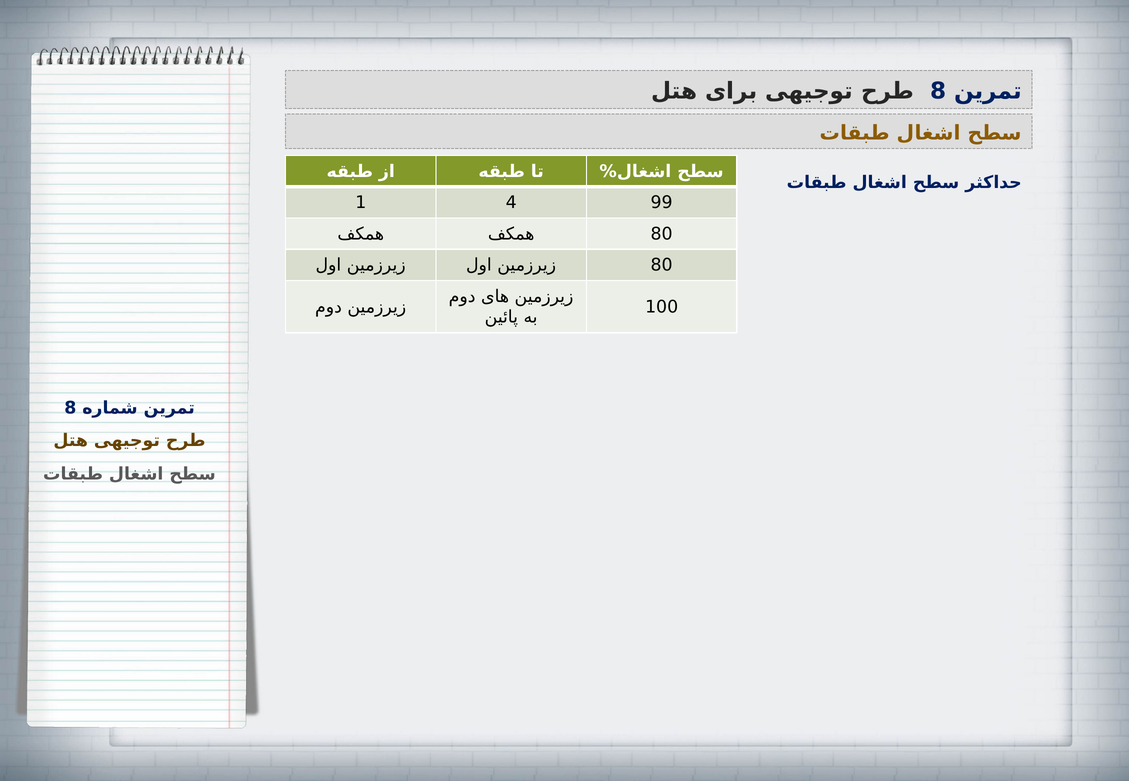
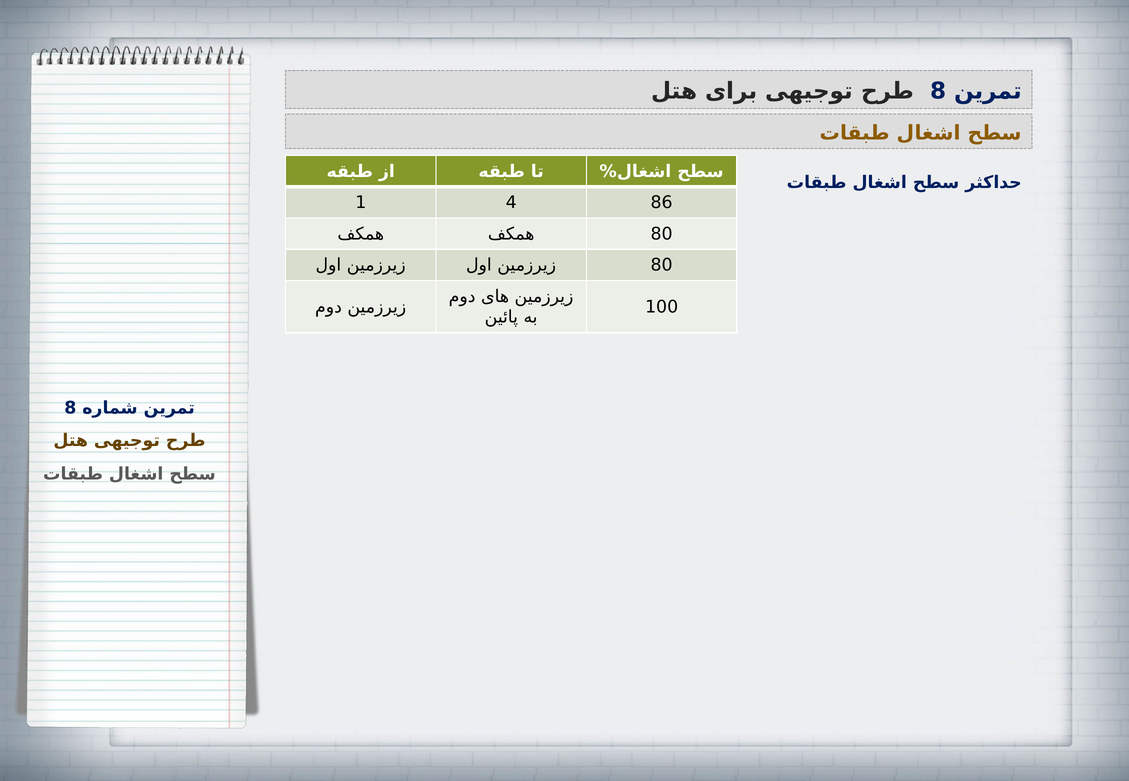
99: 99 -> 86
